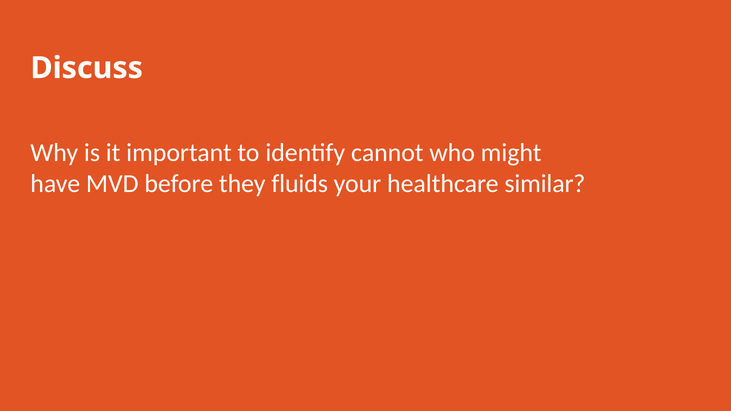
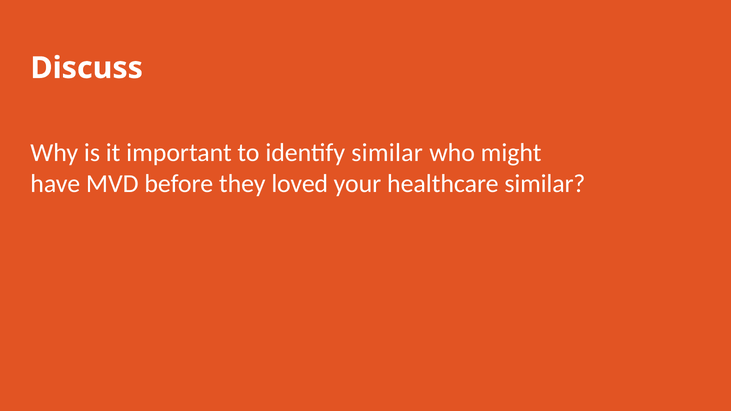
identify cannot: cannot -> similar
fluids: fluids -> loved
